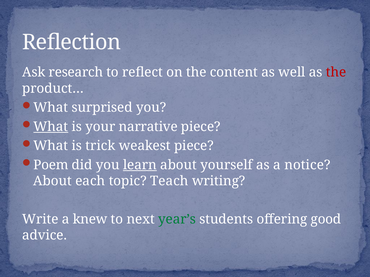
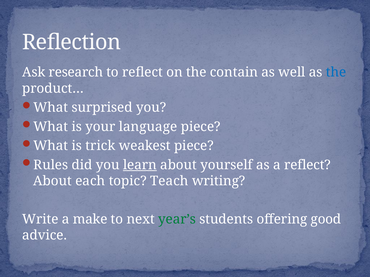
content: content -> contain
the at (336, 72) colour: red -> blue
What at (51, 127) underline: present -> none
narrative: narrative -> language
Poem: Poem -> Rules
a notice: notice -> reflect
knew: knew -> make
